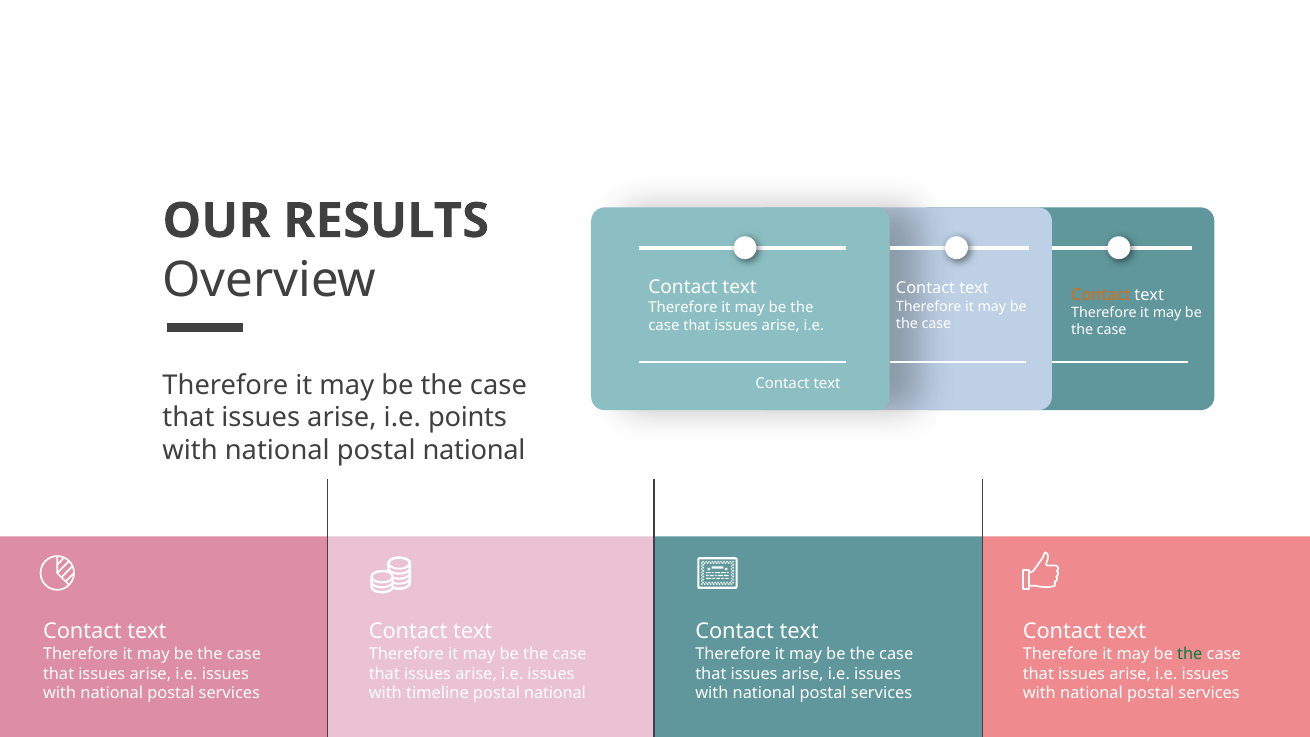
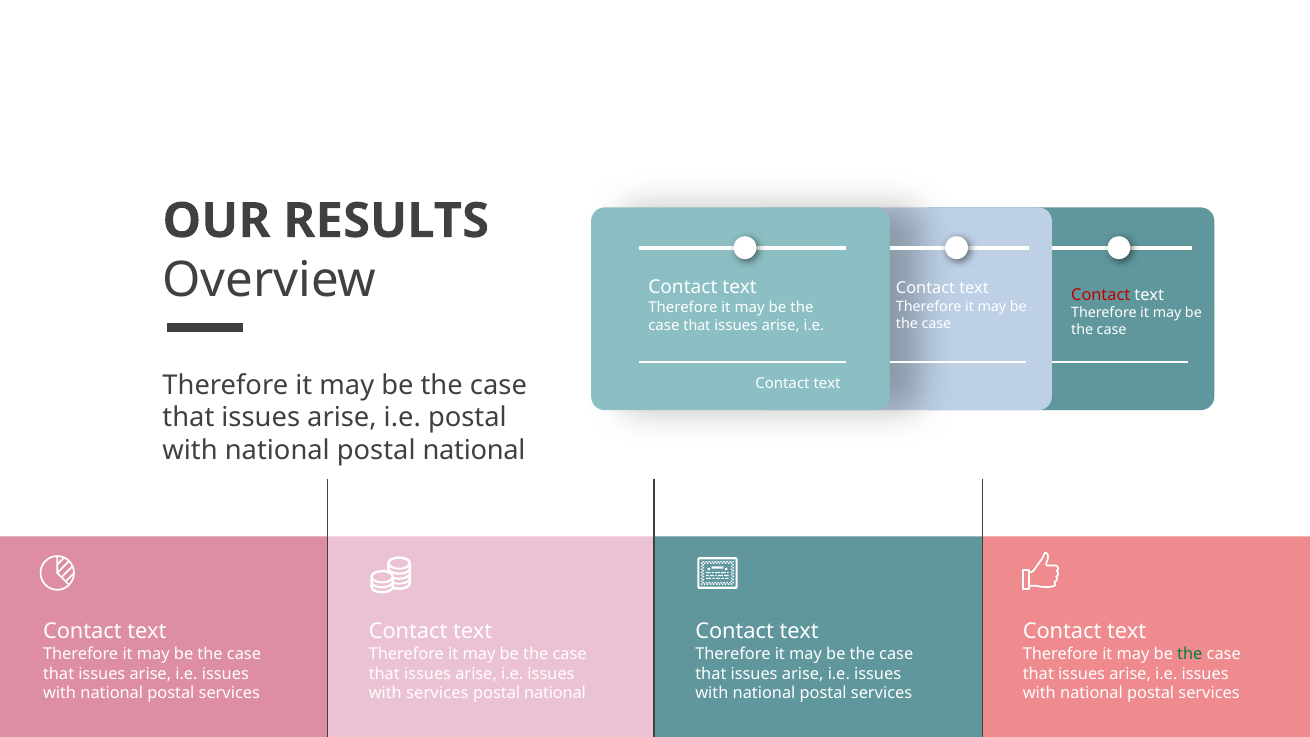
Contact at (1101, 295) colour: orange -> red
i.e points: points -> postal
with timeline: timeline -> services
